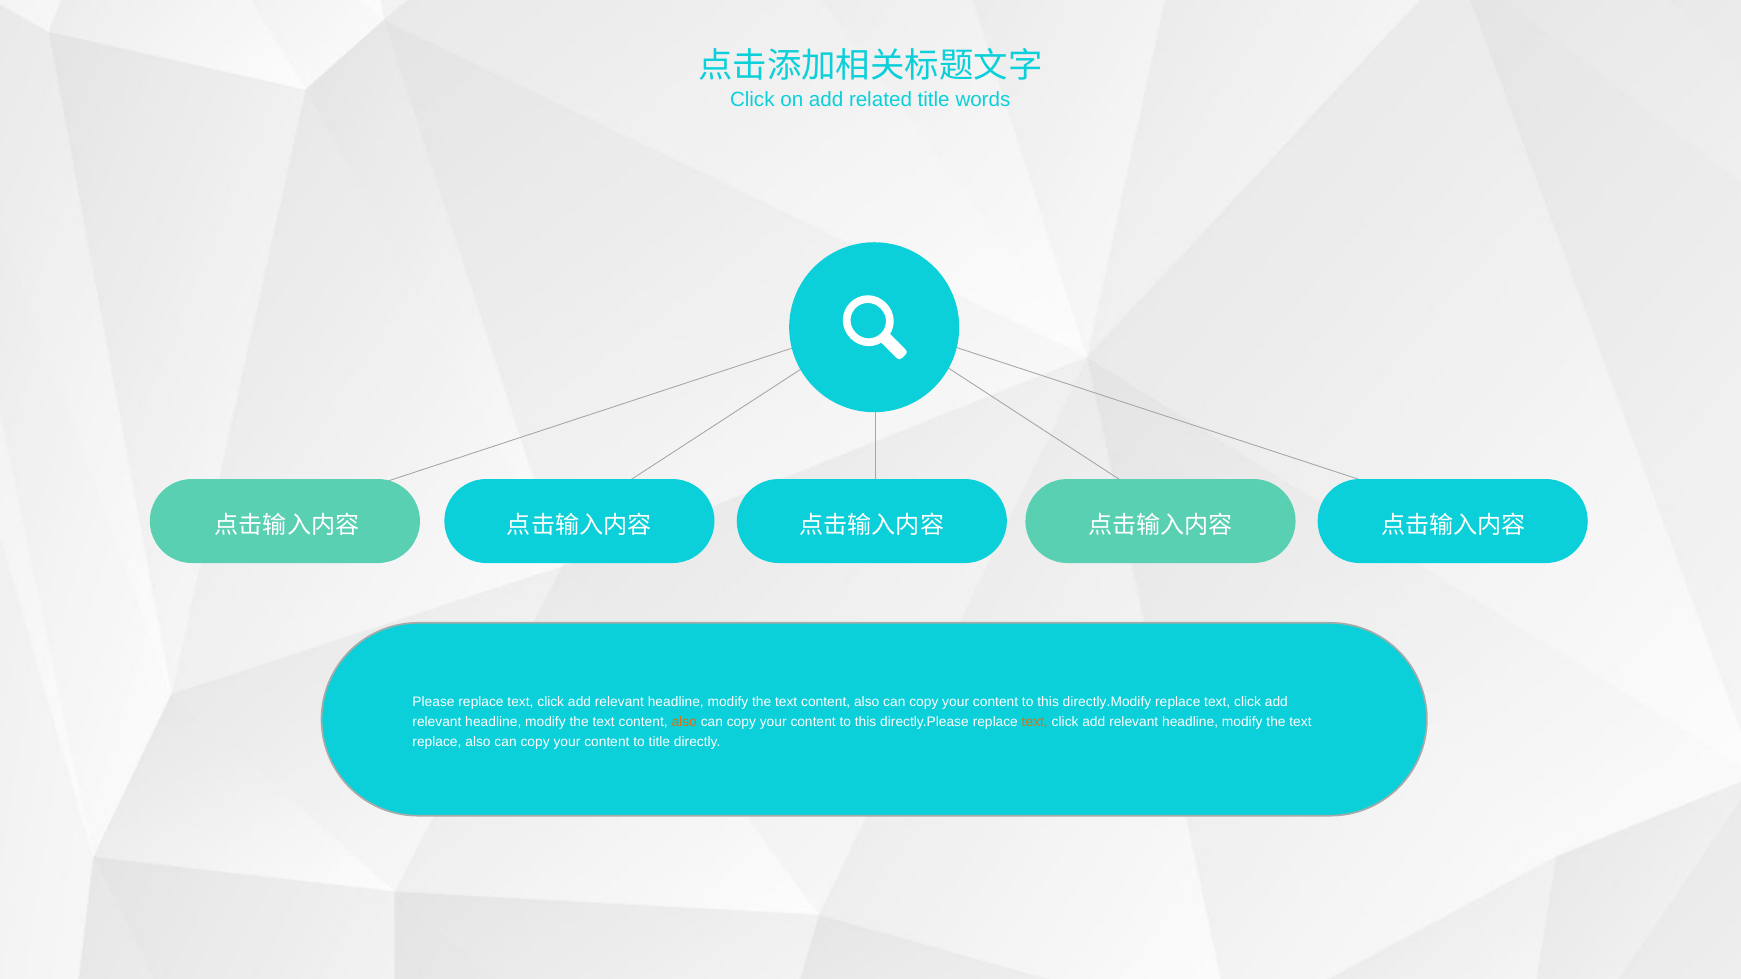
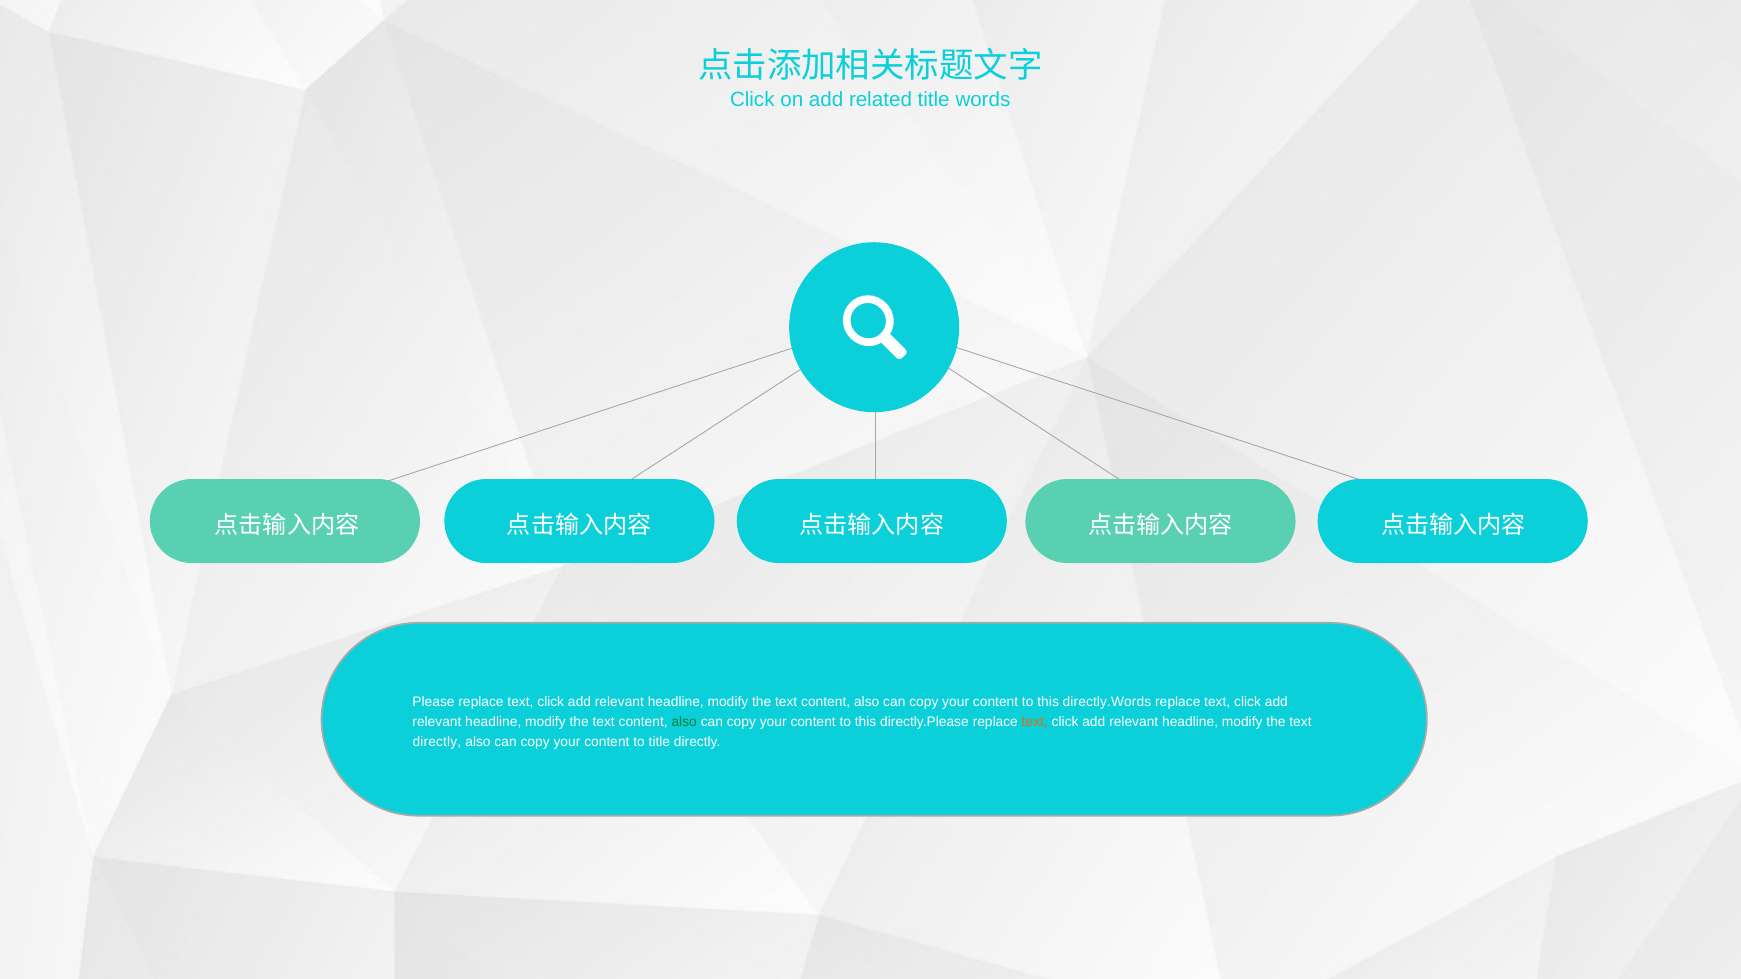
directly.Modify: directly.Modify -> directly.Words
also at (684, 722) colour: orange -> green
replace at (437, 742): replace -> directly
